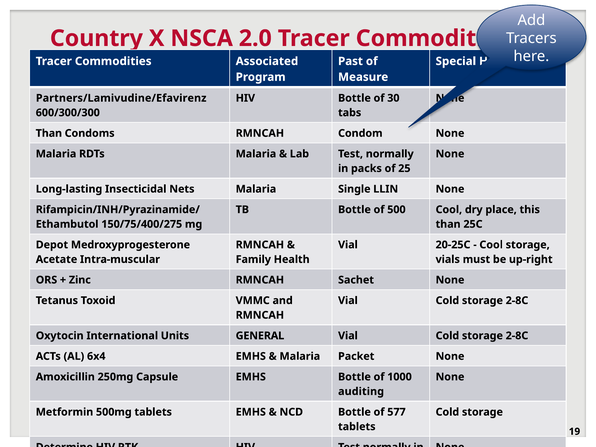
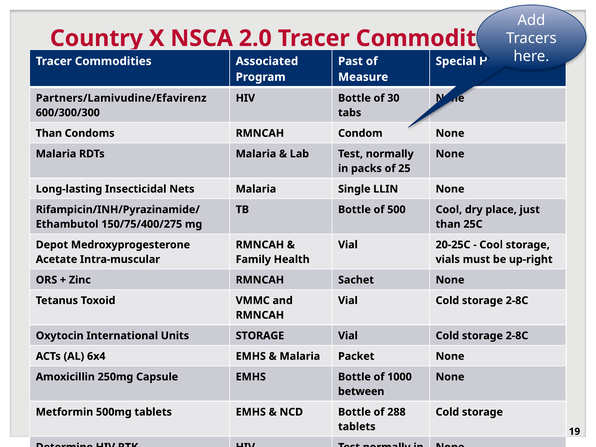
this: this -> just
Units GENERAL: GENERAL -> STORAGE
auditing: auditing -> between
577: 577 -> 288
